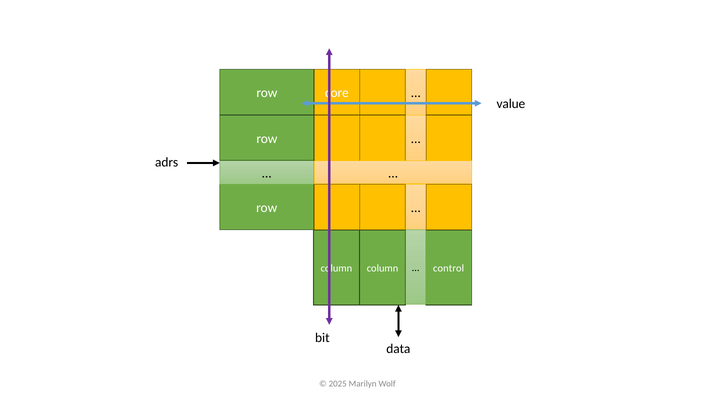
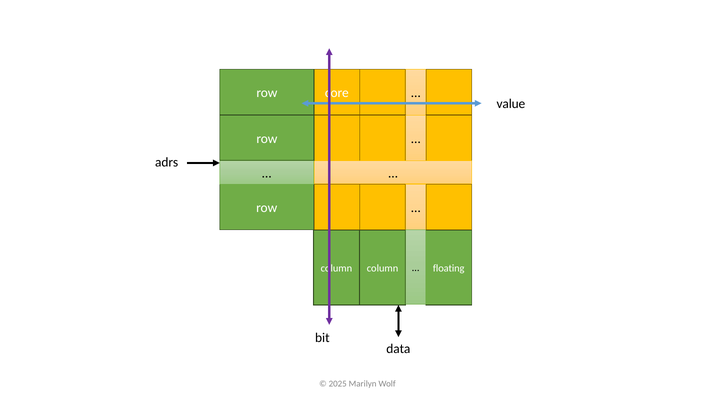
control: control -> floating
